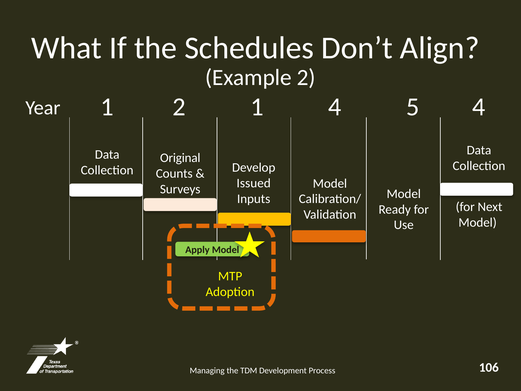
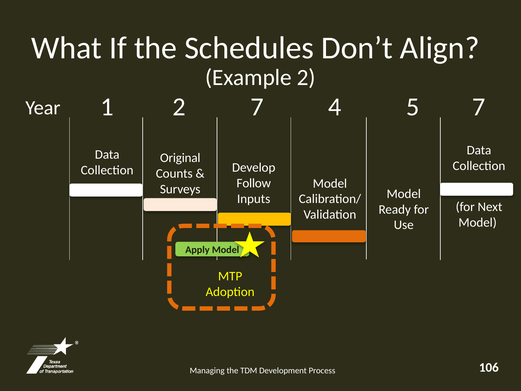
2 1: 1 -> 7
5 4: 4 -> 7
Issued: Issued -> Follow
